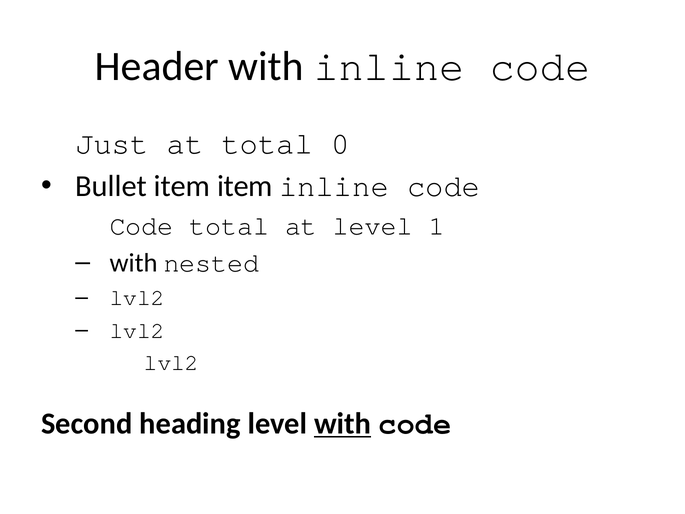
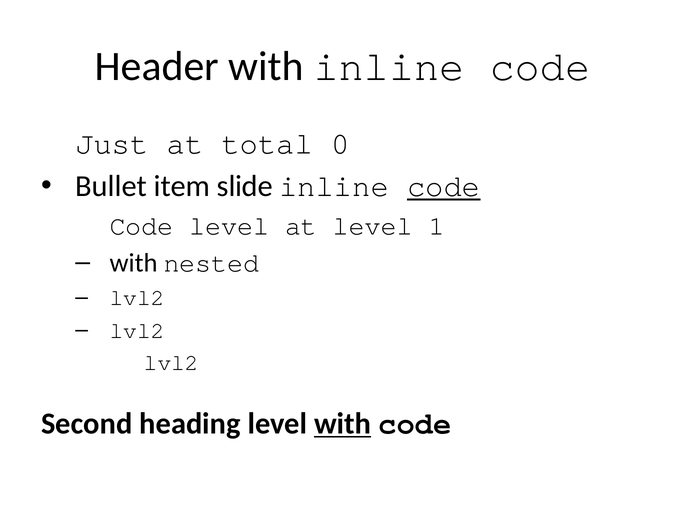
item item: item -> slide
code at (444, 186) underline: none -> present
Code total: total -> level
